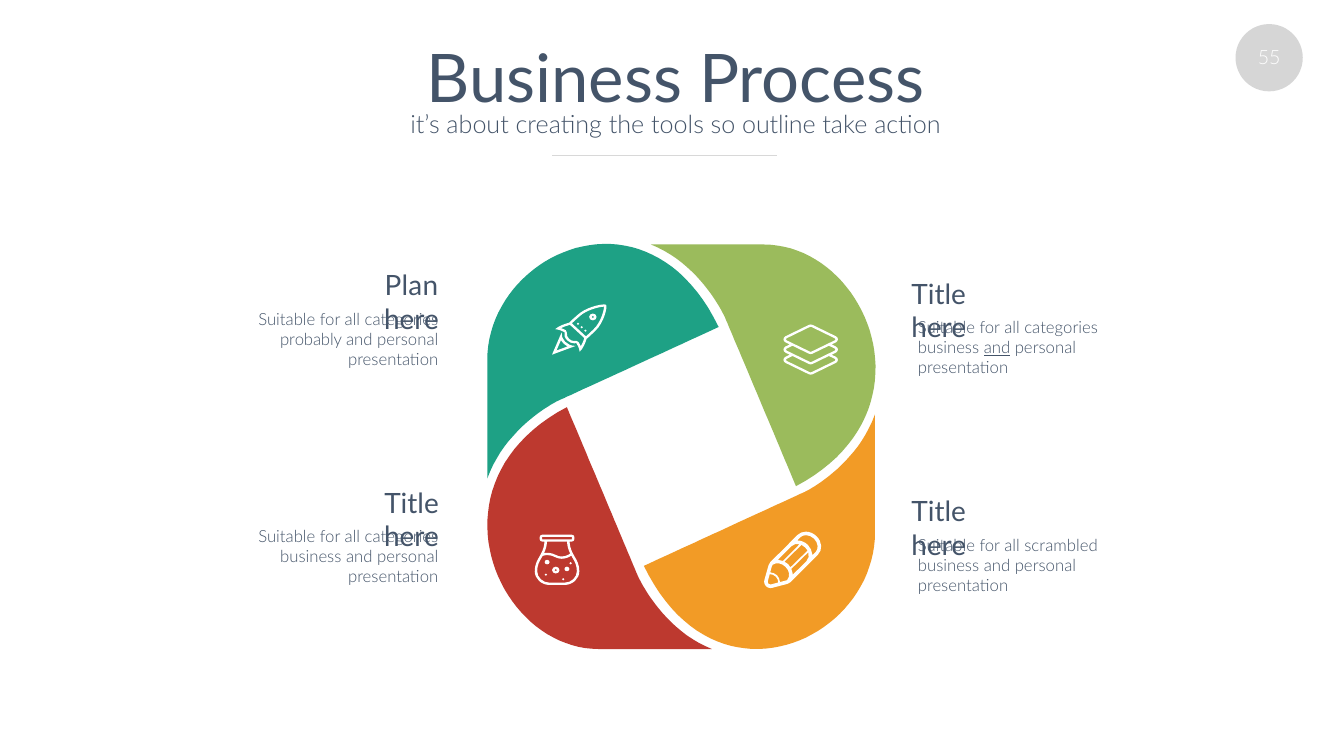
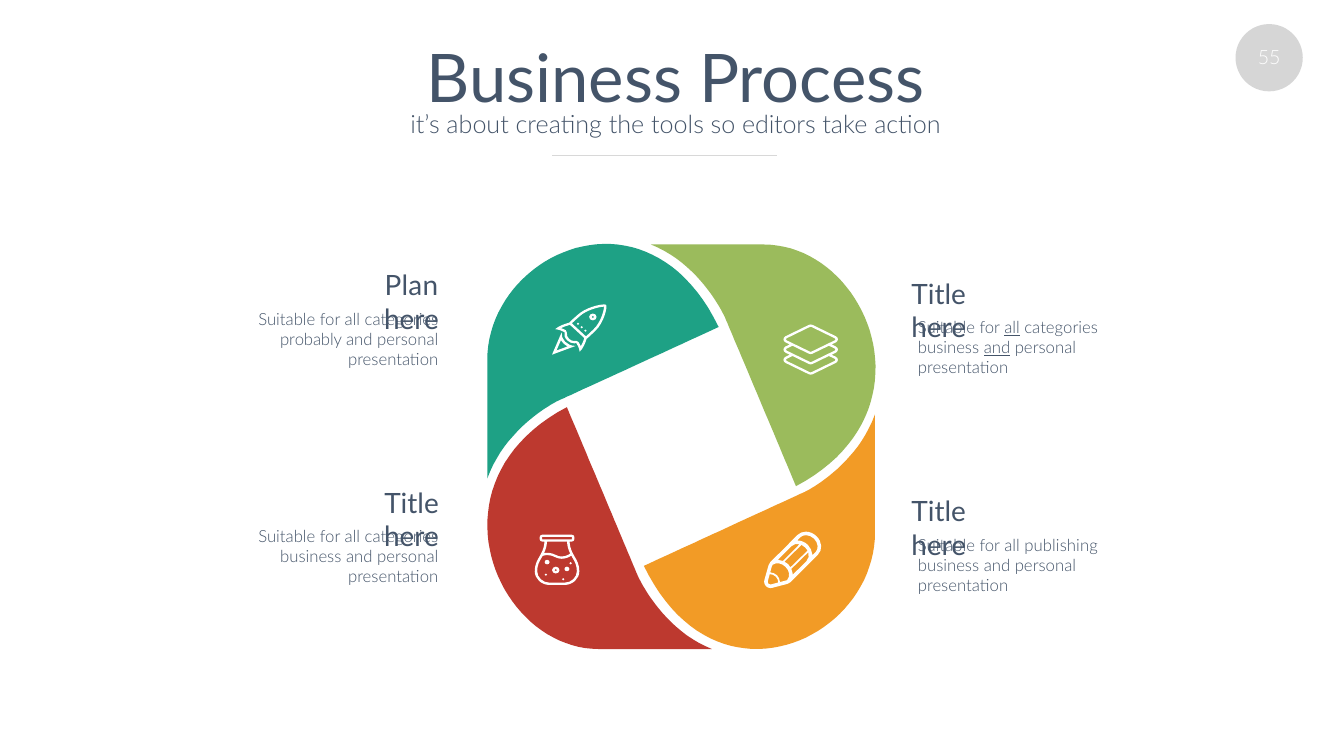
outline: outline -> editors
all at (1012, 328) underline: none -> present
scrambled: scrambled -> publishing
